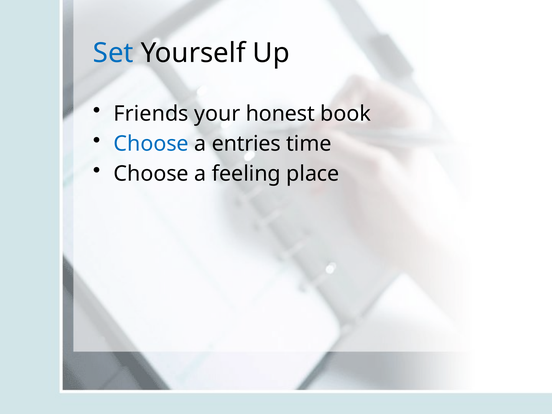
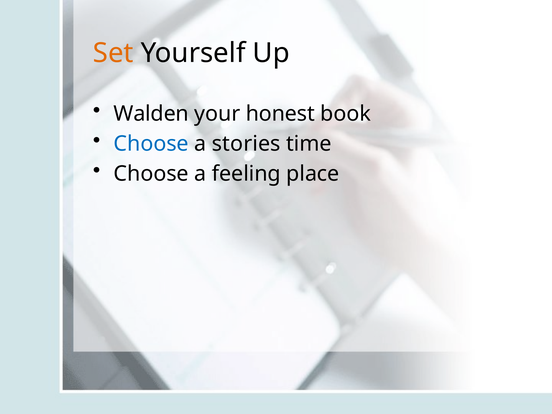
Set colour: blue -> orange
Friends: Friends -> Walden
entries: entries -> stories
